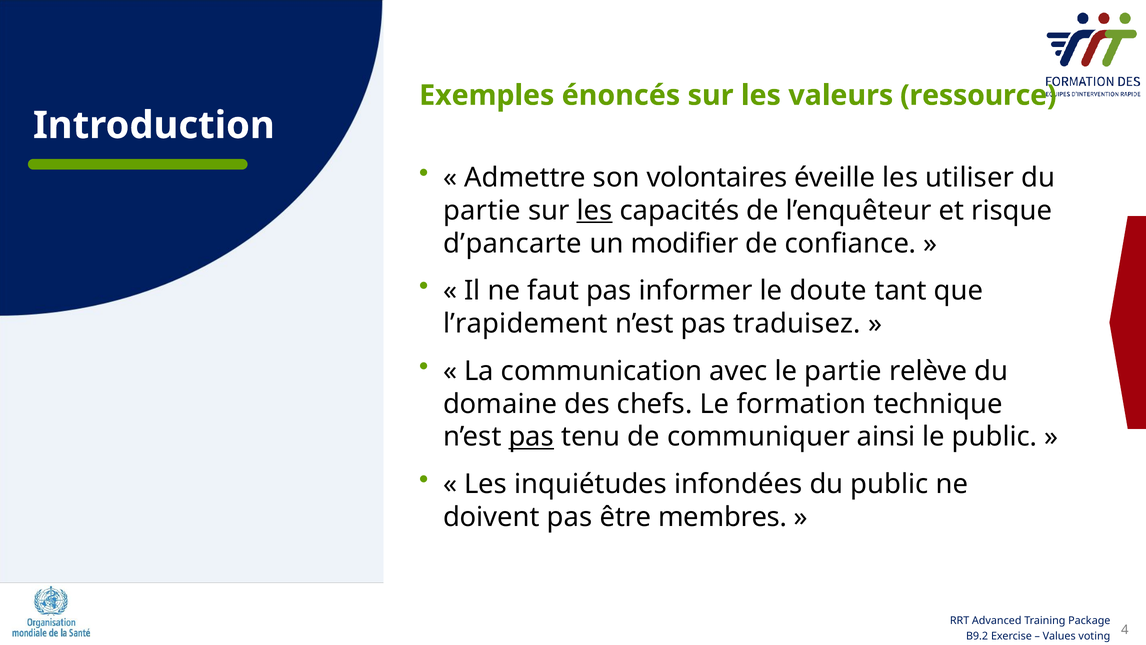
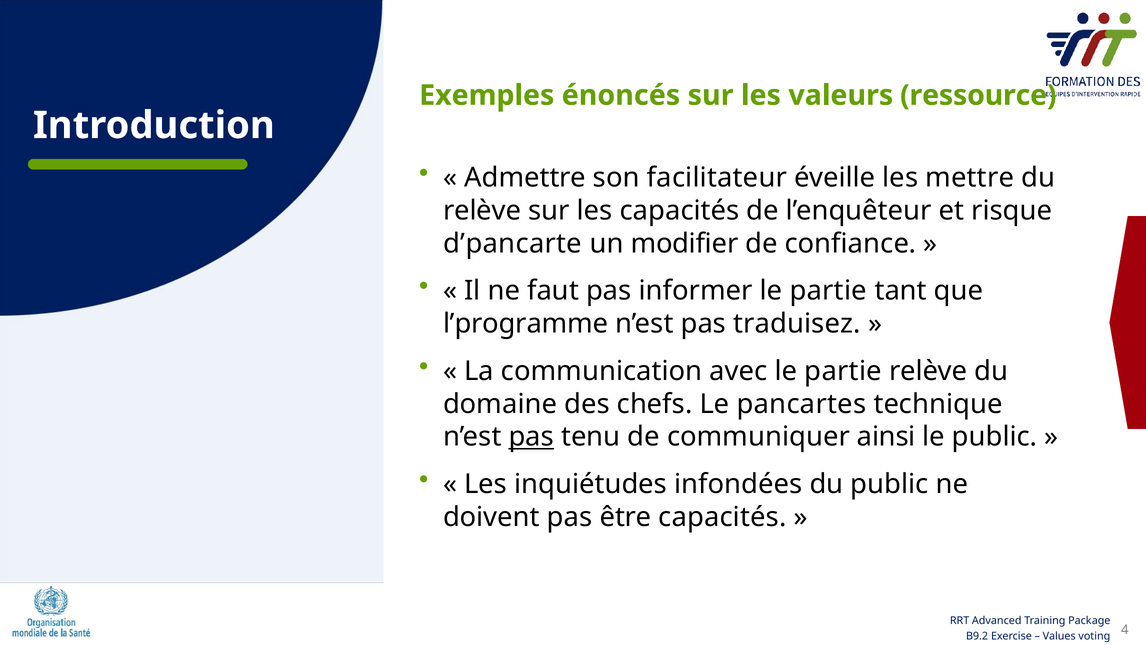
volontaires: volontaires -> facilitateur
utiliser: utiliser -> mettre
partie at (482, 210): partie -> relève
les at (595, 210) underline: present -> none
informer le doute: doute -> partie
l’rapidement: l’rapidement -> l’programme
formation: formation -> pancartes
être membres: membres -> capacités
